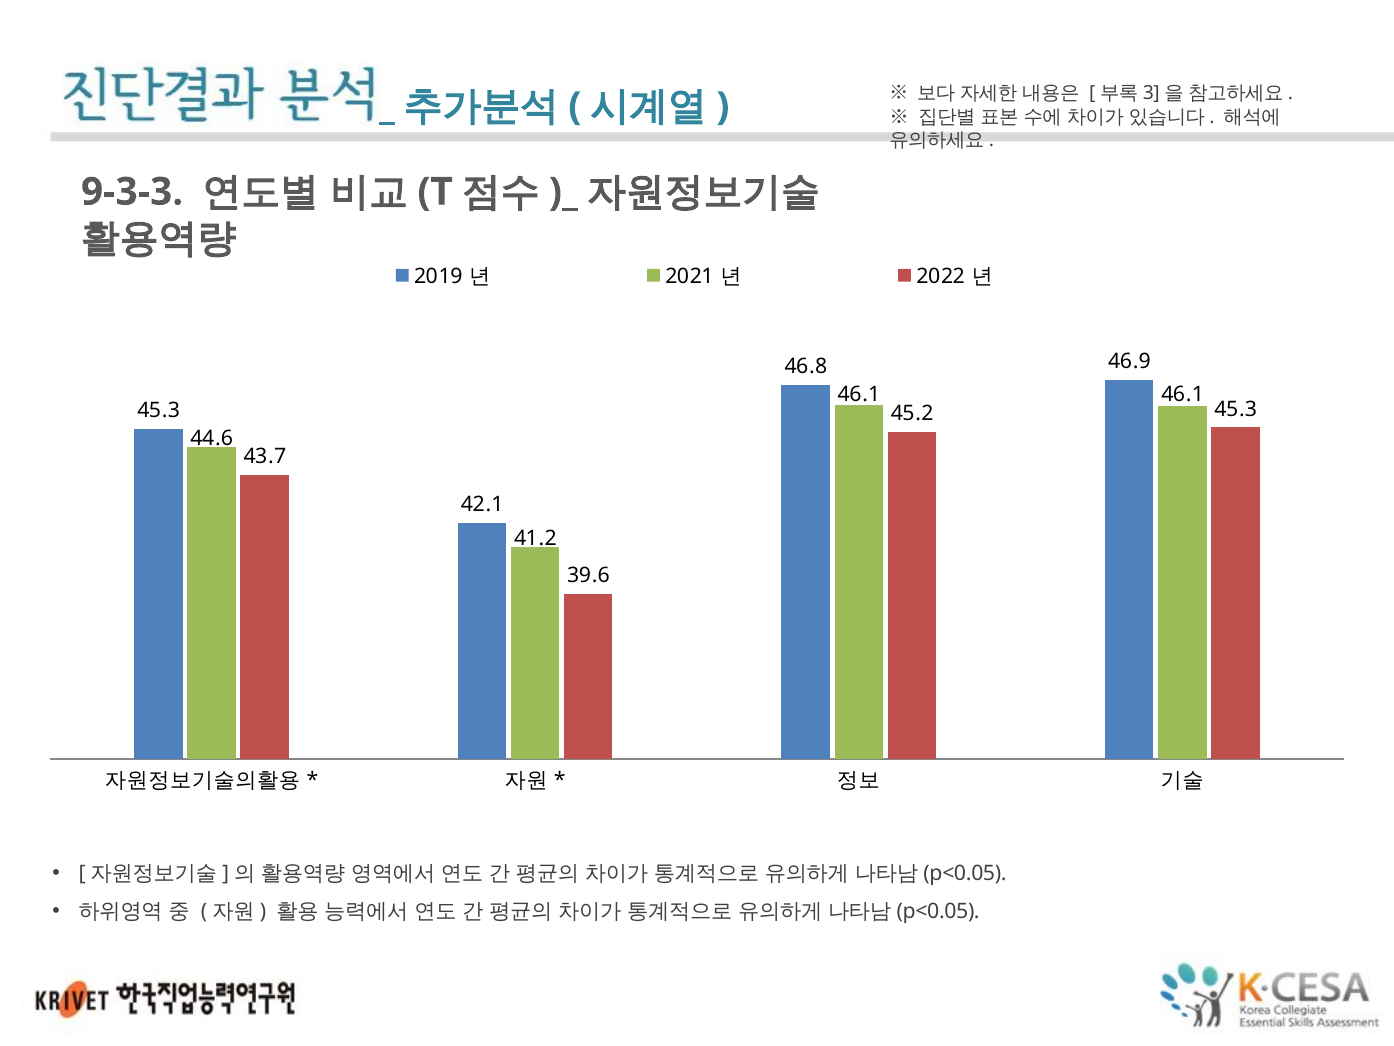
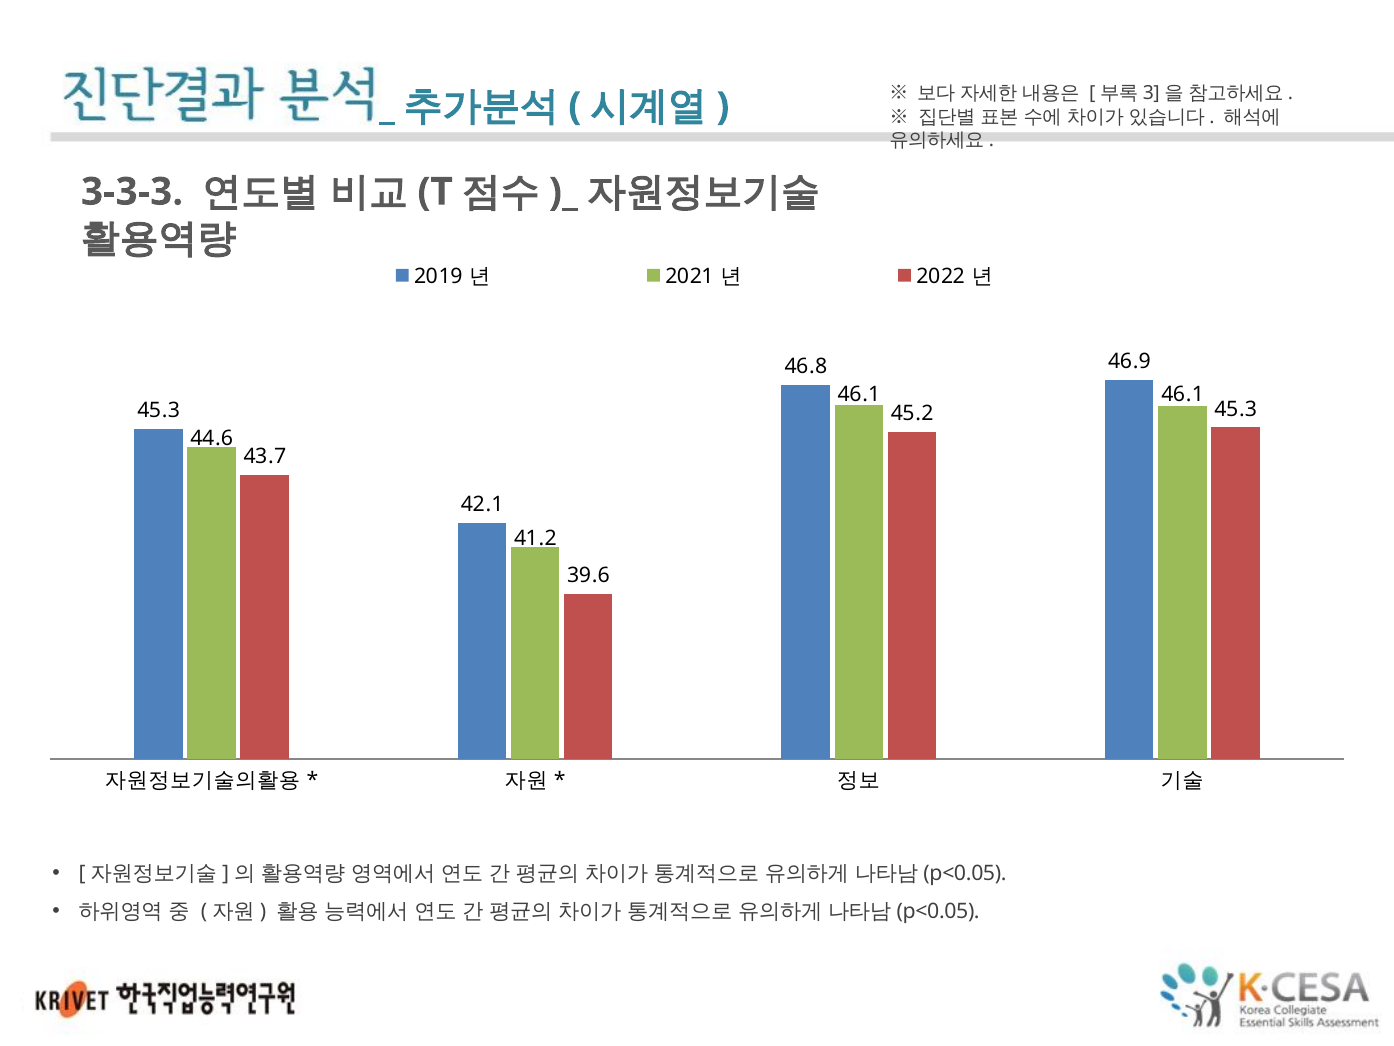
9-3-3: 9-3-3 -> 3-3-3
